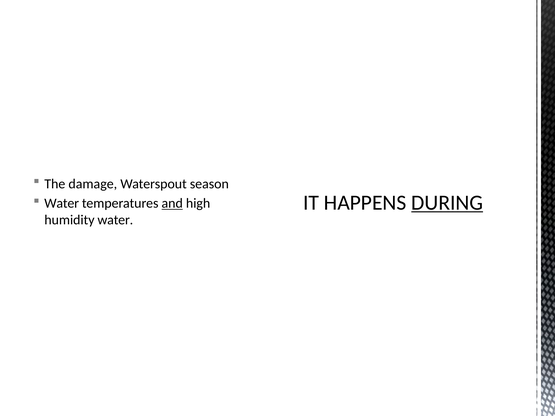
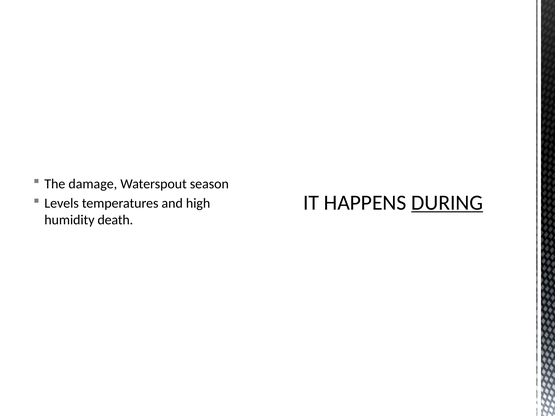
Water at (62, 204): Water -> Levels
and underline: present -> none
humidity water: water -> death
